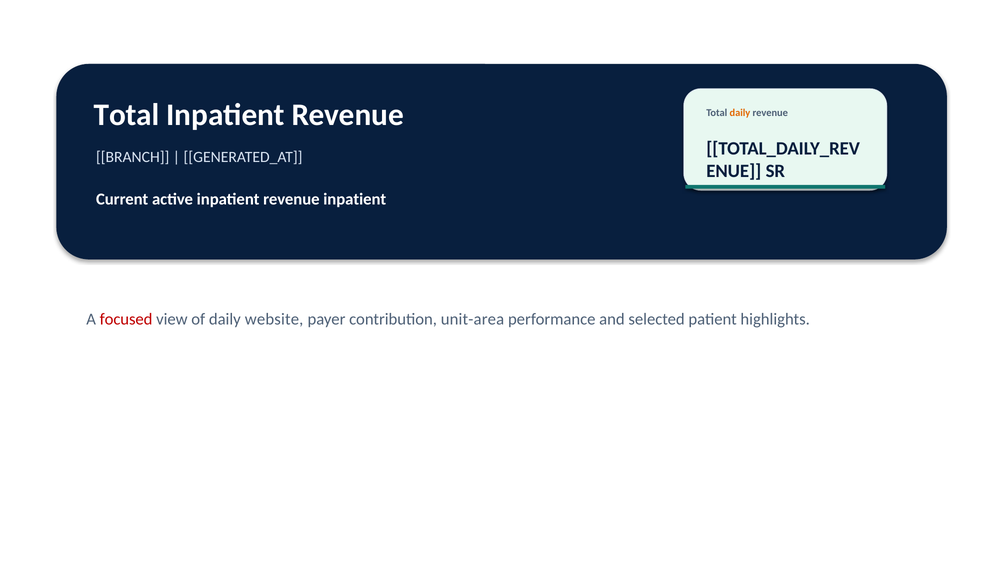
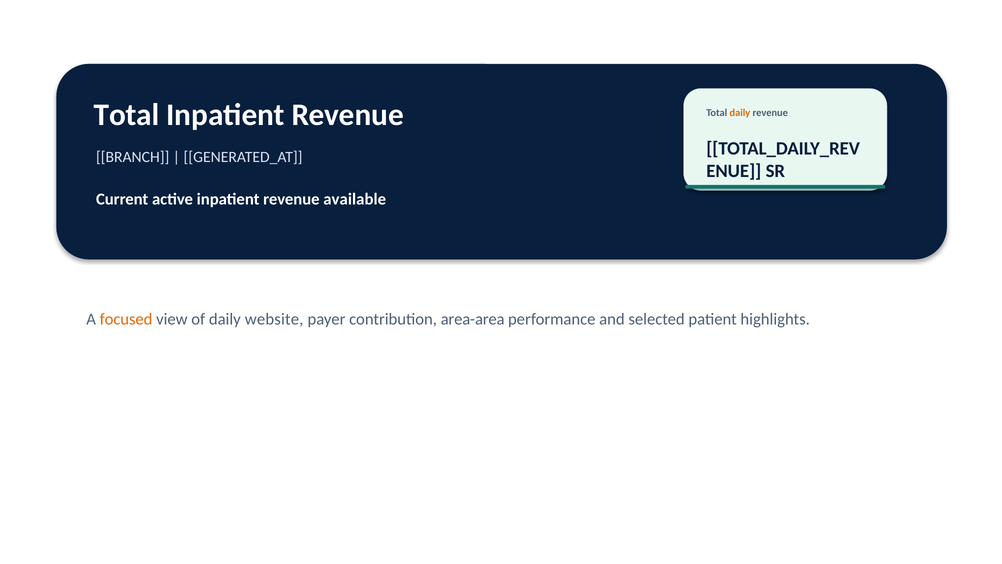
revenue inpatient: inpatient -> available
focused colour: red -> orange
unit-area: unit-area -> area-area
